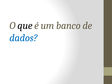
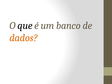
dados colour: blue -> orange
